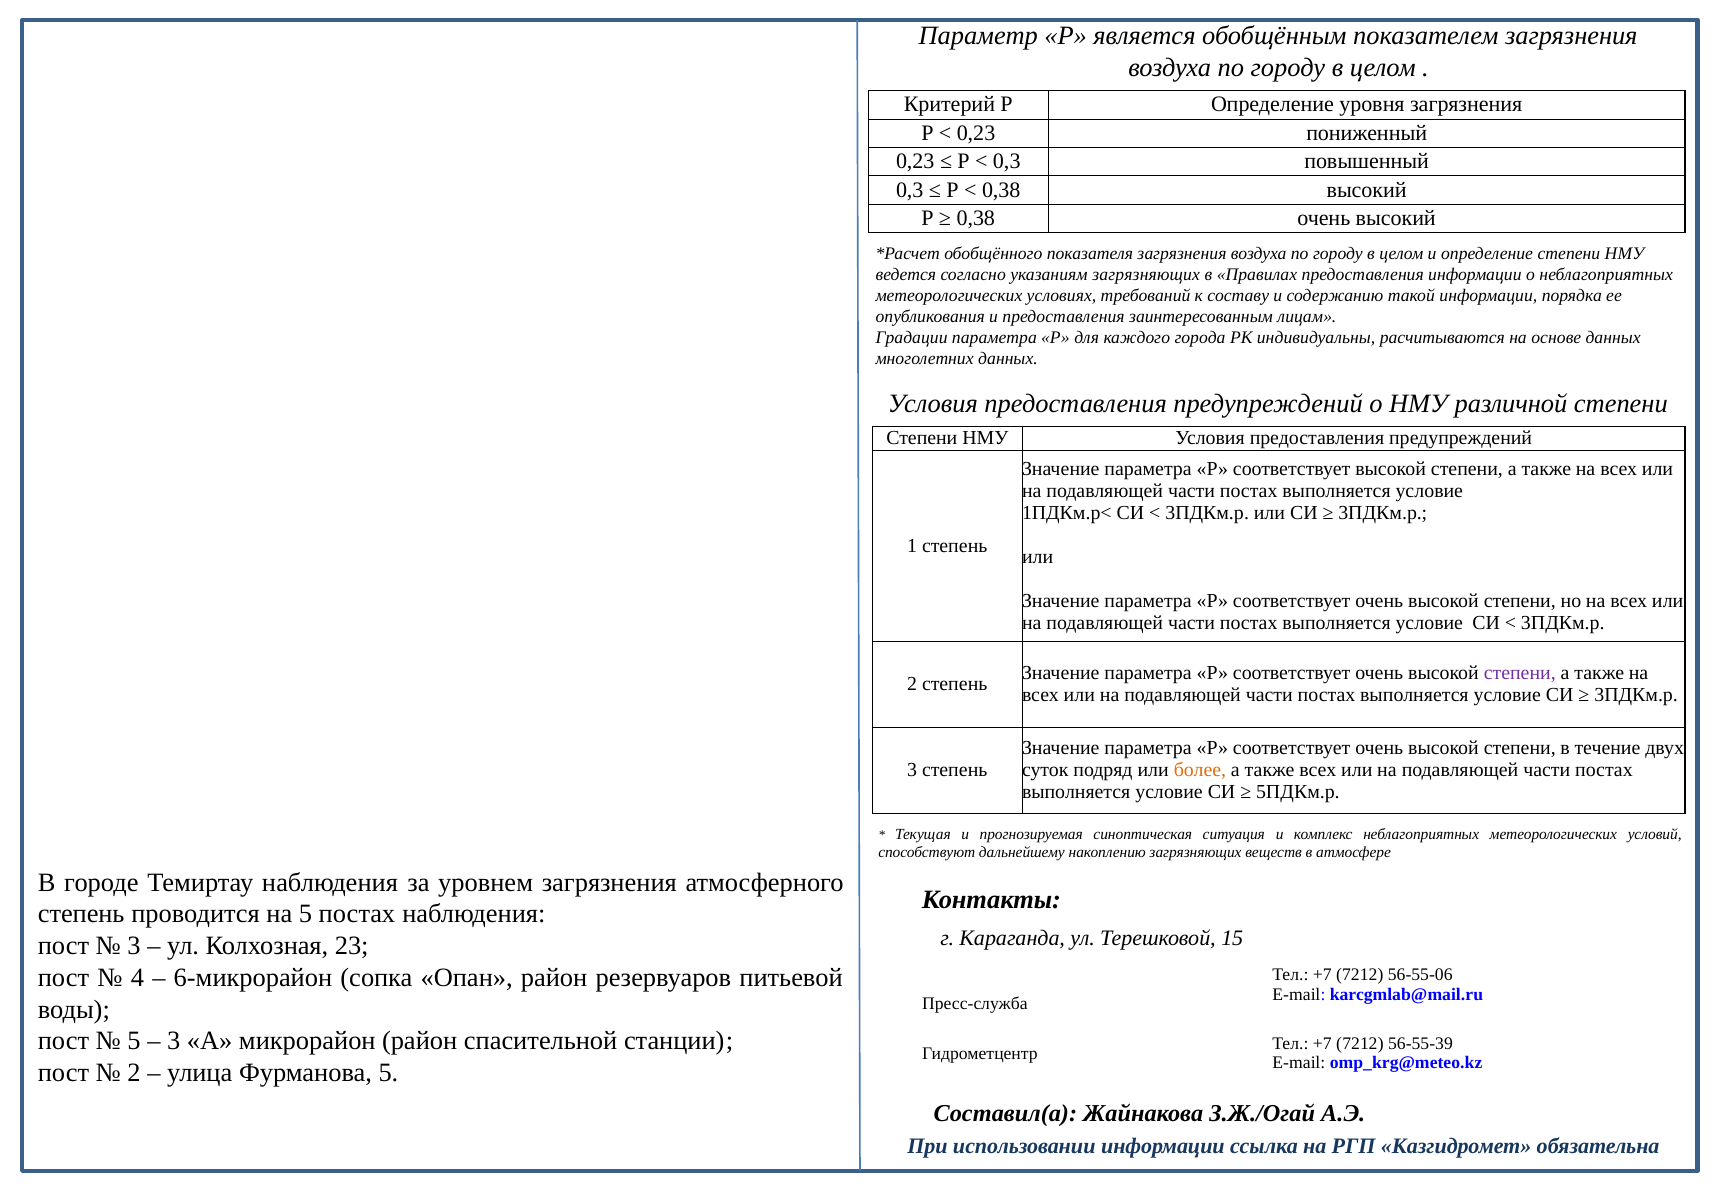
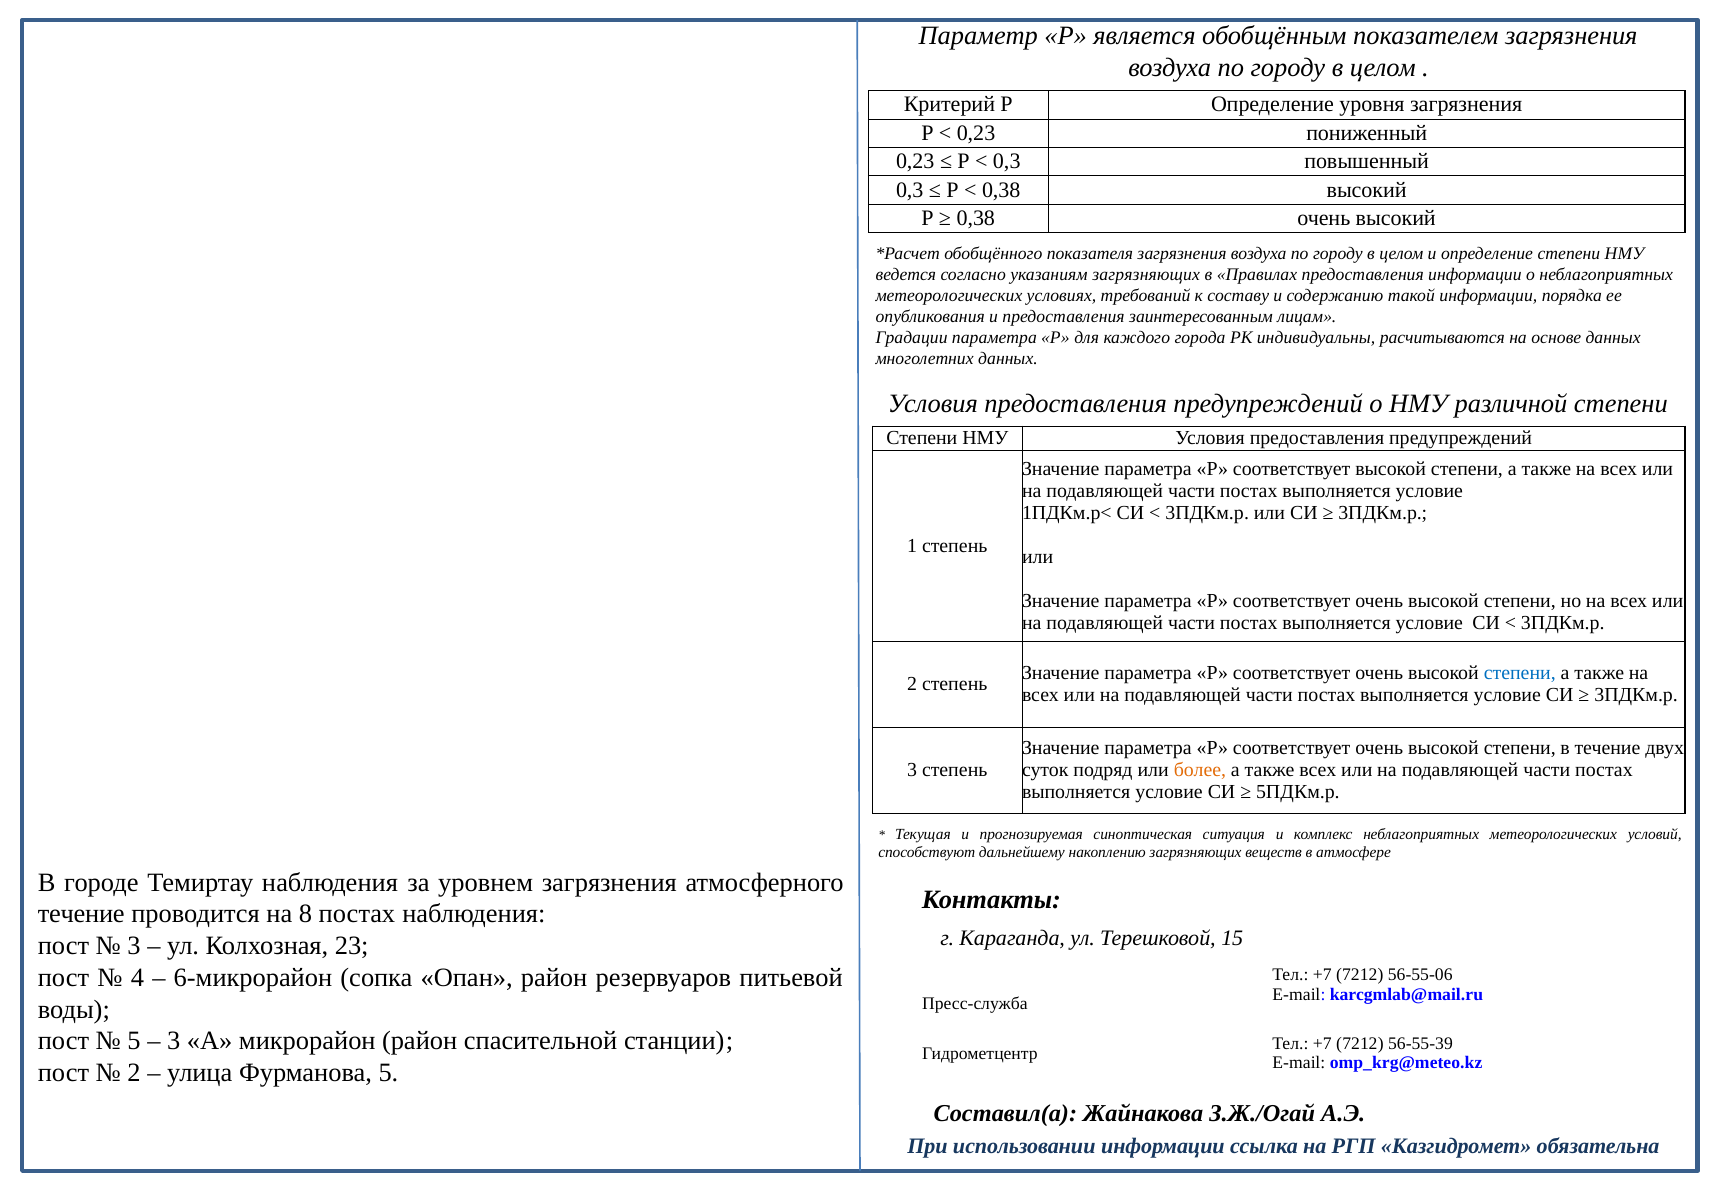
степени at (1520, 673) colour: purple -> blue
степень at (81, 914): степень -> течение
на 5: 5 -> 8
